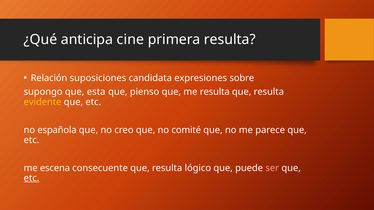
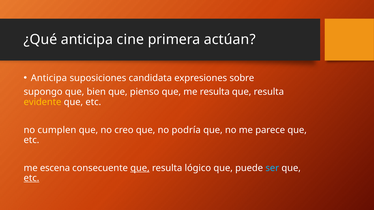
primera resulta: resulta -> actúan
Relación at (49, 78): Relación -> Anticipa
esta: esta -> bien
española: española -> cumplen
comité: comité -> podría
que at (140, 168) underline: none -> present
ser colour: pink -> light blue
